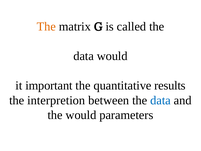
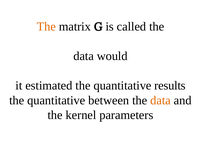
important: important -> estimated
interpretion at (56, 100): interpretion -> quantitative
data at (160, 100) colour: blue -> orange
the would: would -> kernel
